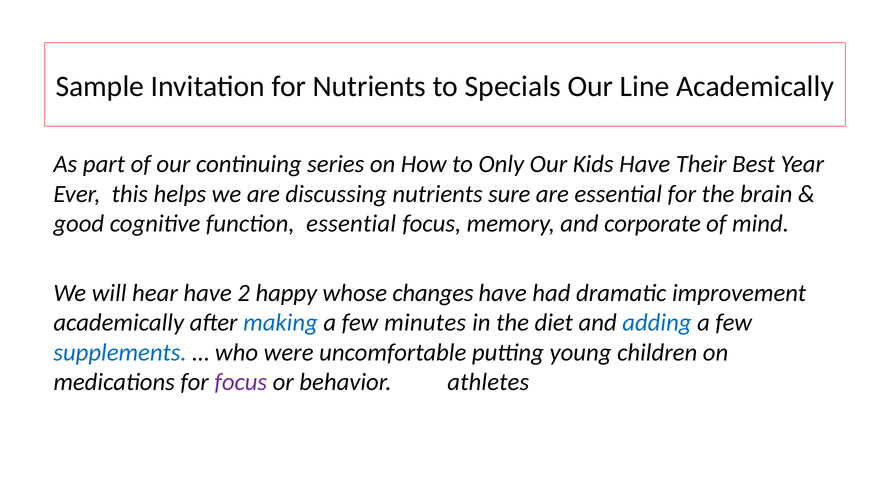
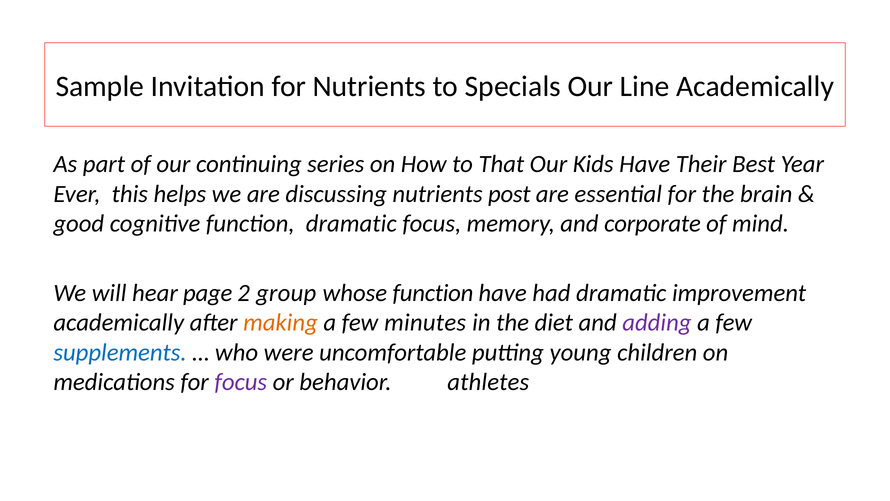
Only: Only -> That
sure: sure -> post
function essential: essential -> dramatic
hear have: have -> page
happy: happy -> group
whose changes: changes -> function
making colour: blue -> orange
adding colour: blue -> purple
